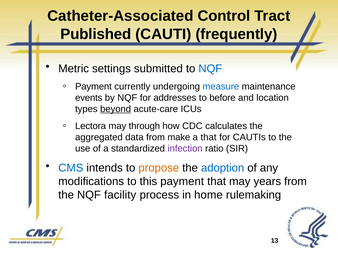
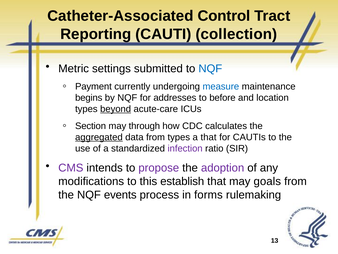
Published: Published -> Reporting
frequently: frequently -> collection
events: events -> begins
Lectora: Lectora -> Section
aggregated underline: none -> present
from make: make -> types
CMS colour: blue -> purple
propose colour: orange -> purple
adoption colour: blue -> purple
this payment: payment -> establish
years: years -> goals
facility: facility -> events
home: home -> forms
